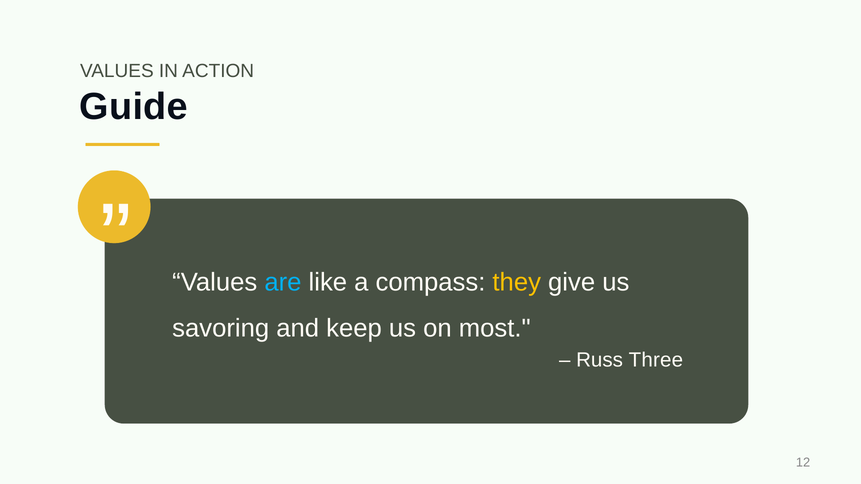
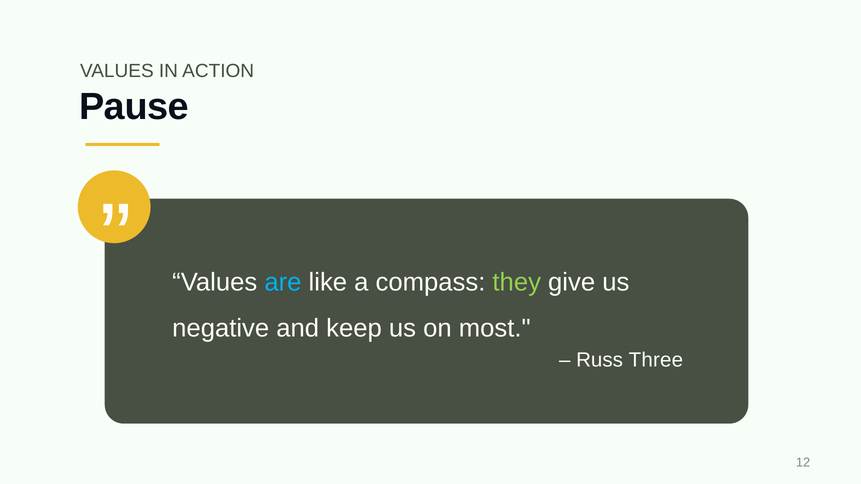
Guide: Guide -> Pause
they colour: yellow -> light green
savoring: savoring -> negative
